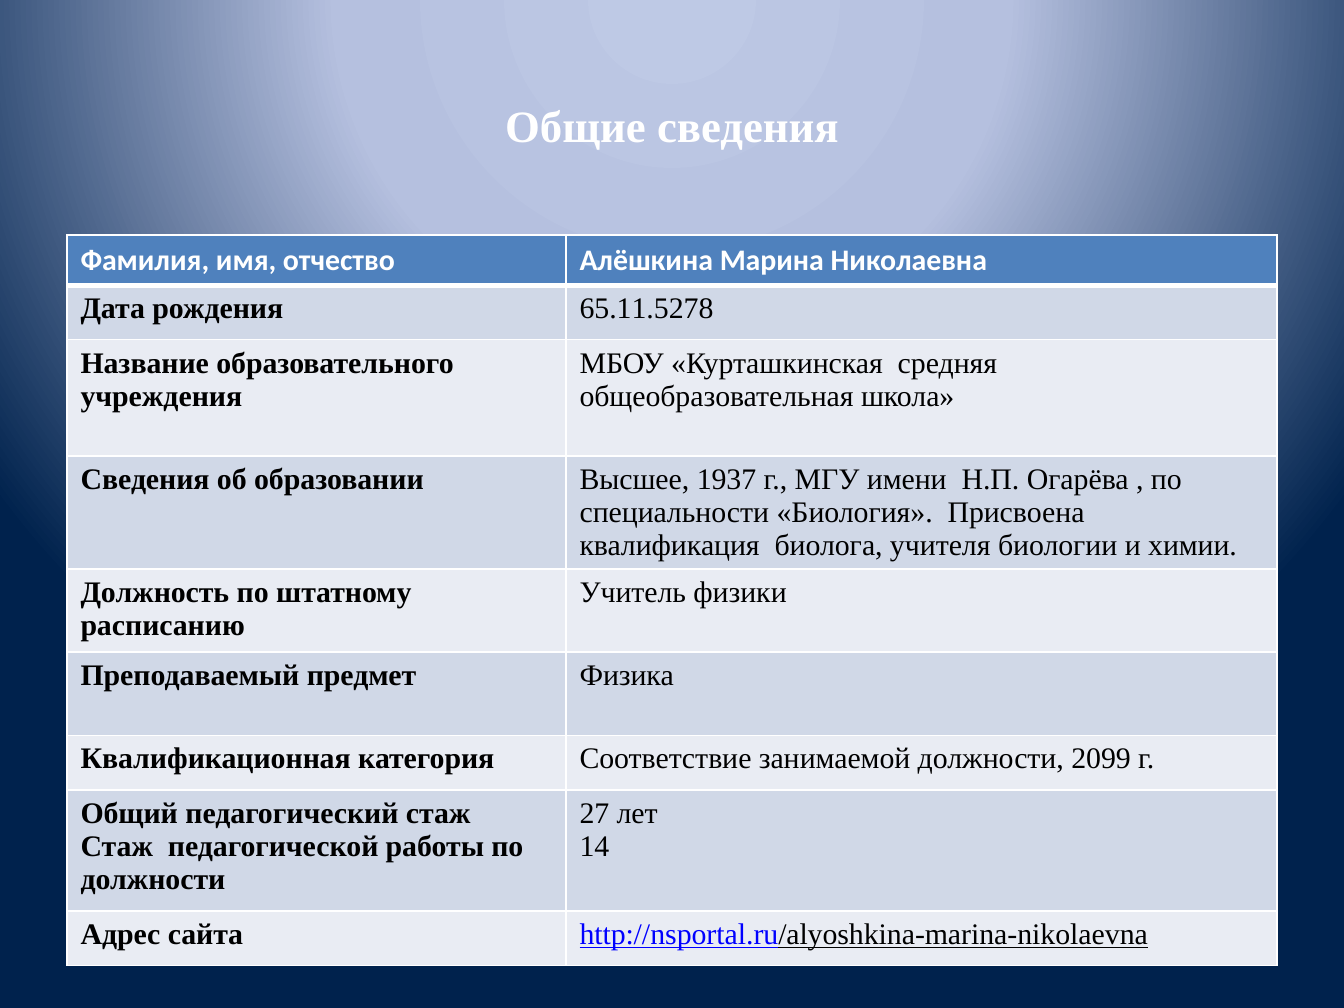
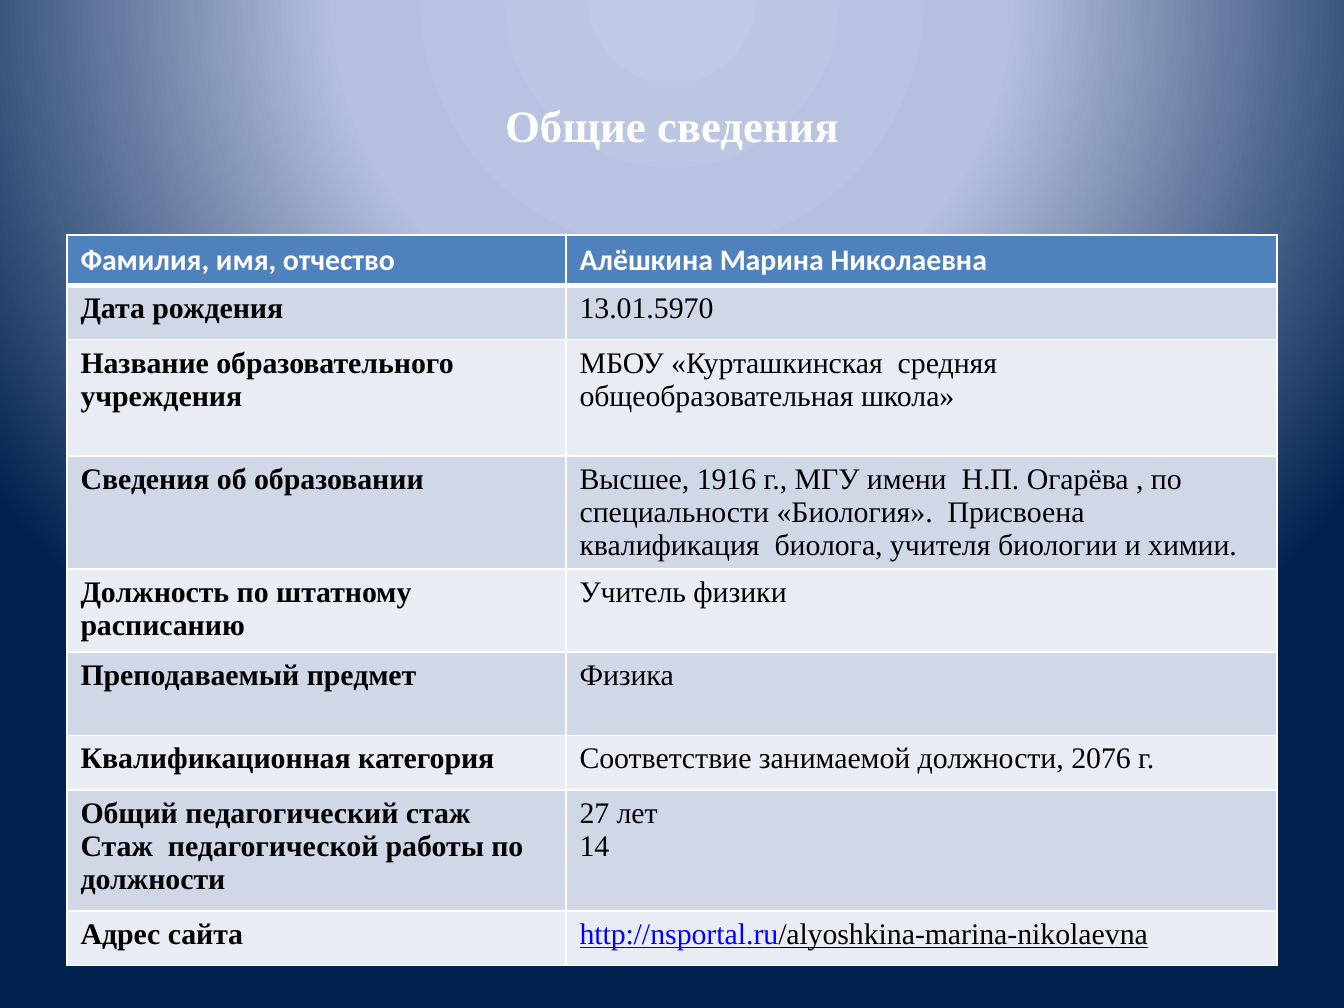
65.11.5278: 65.11.5278 -> 13.01.5970
1937: 1937 -> 1916
2099: 2099 -> 2076
